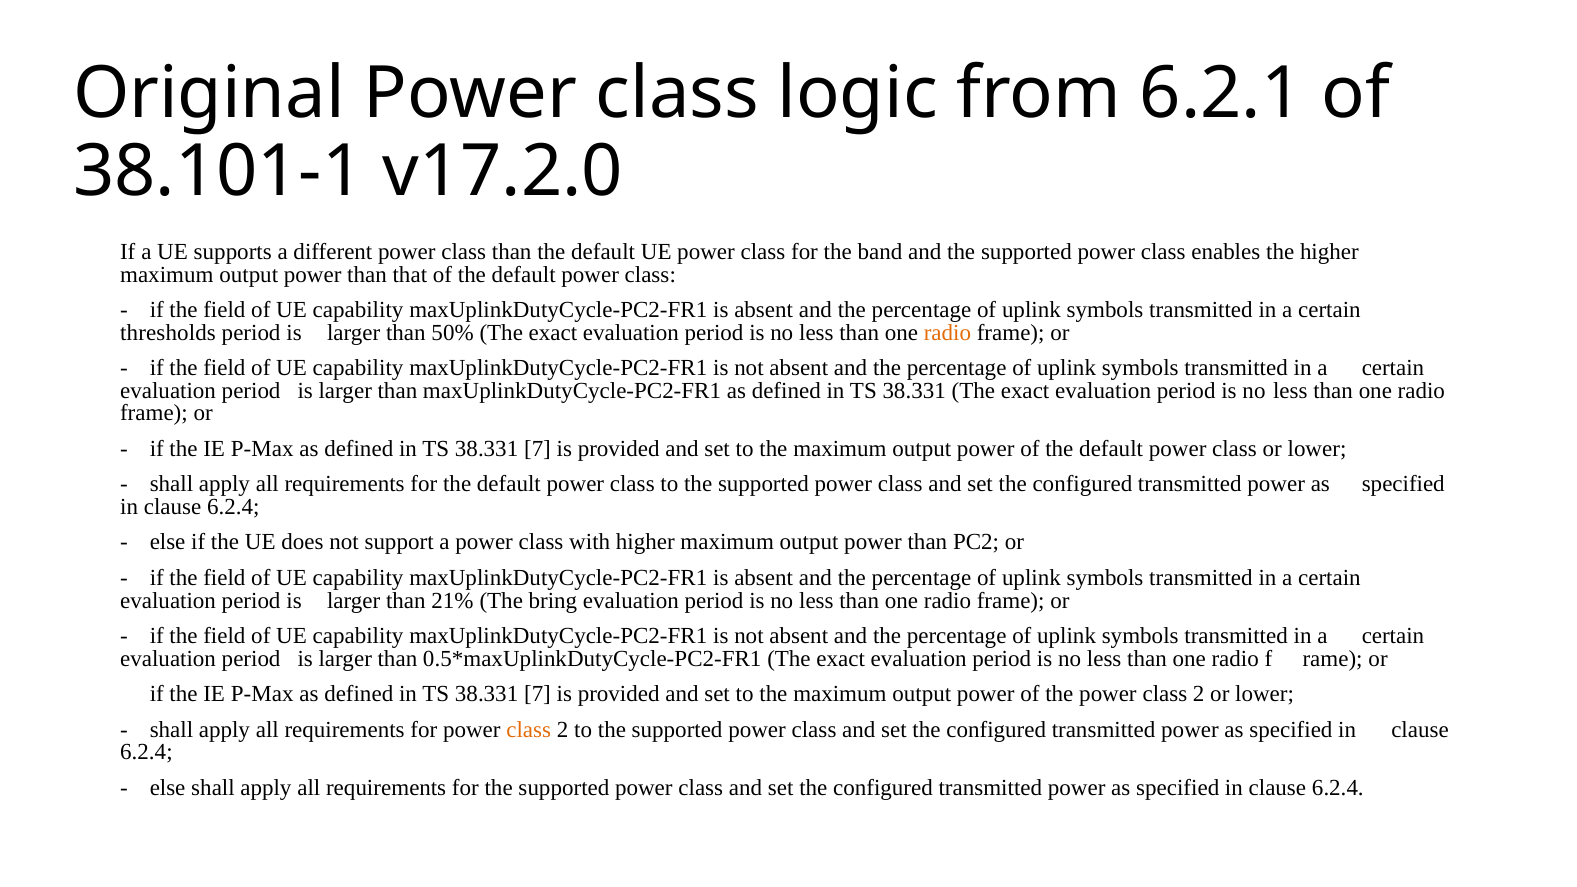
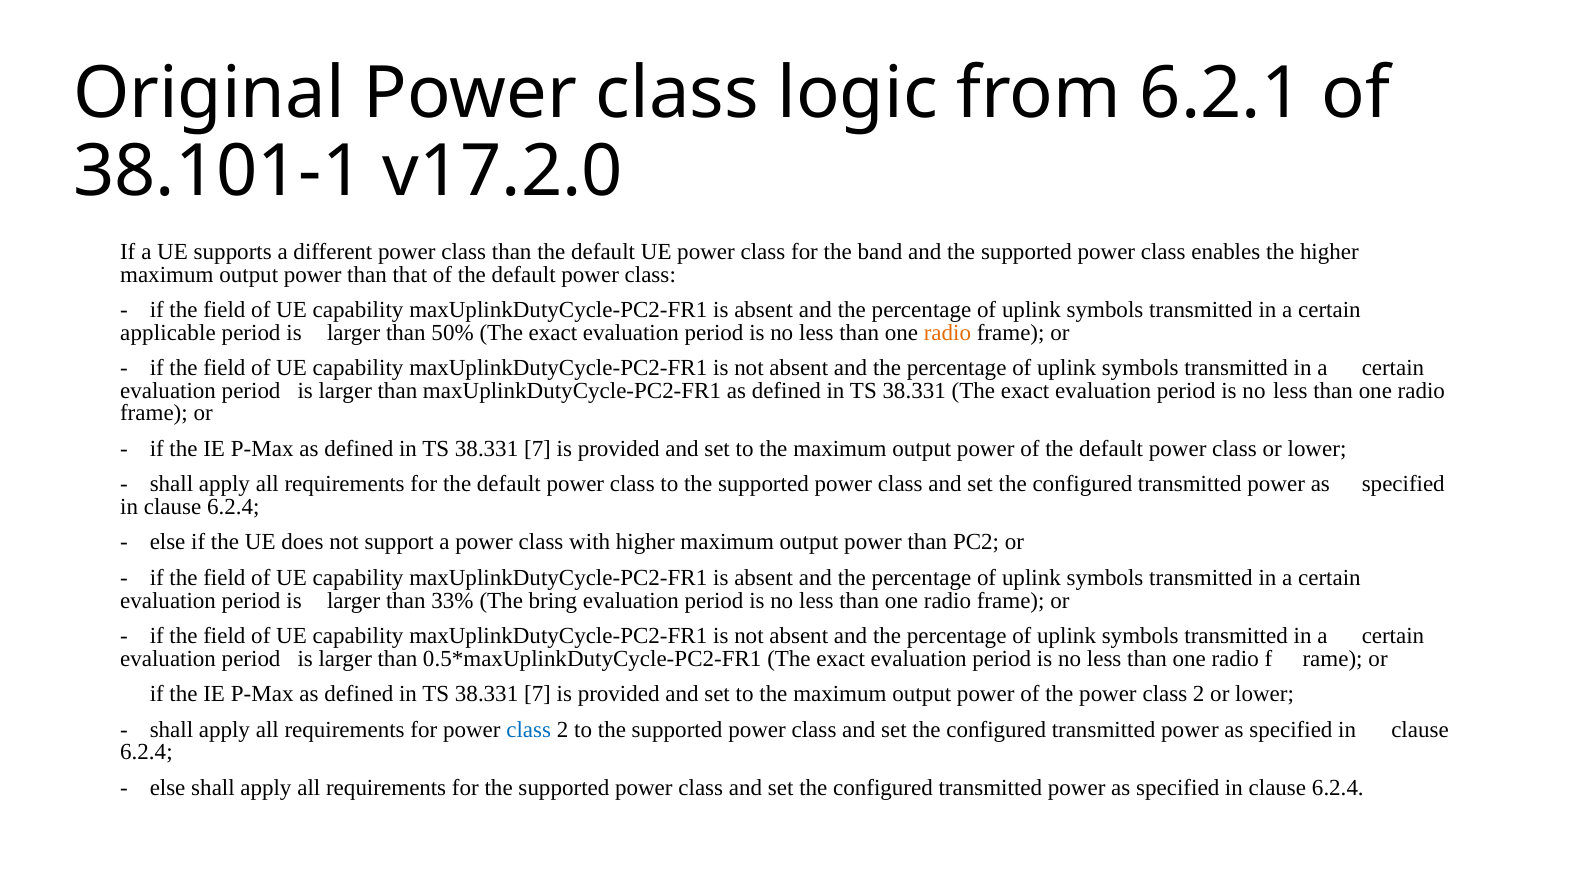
thresholds: thresholds -> applicable
21%: 21% -> 33%
class at (529, 730) colour: orange -> blue
